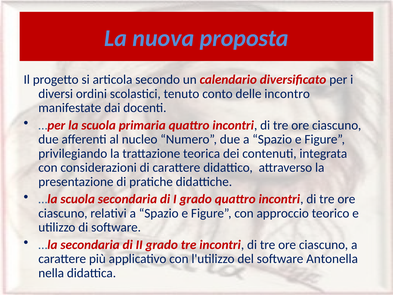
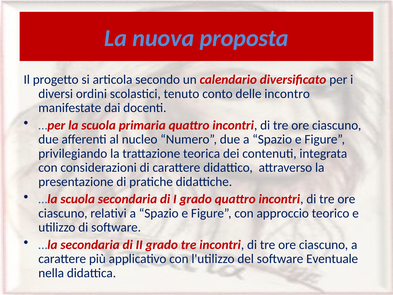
Antonella: Antonella -> Eventuale
